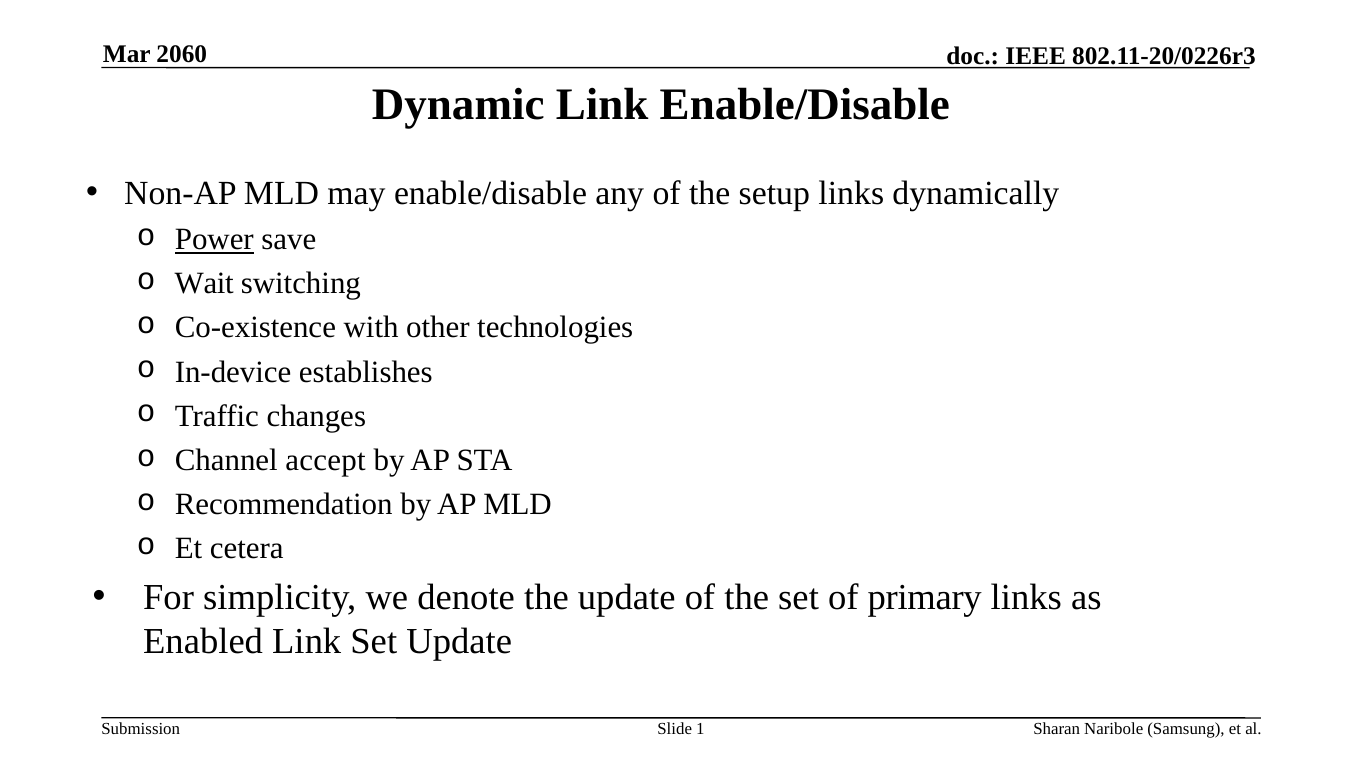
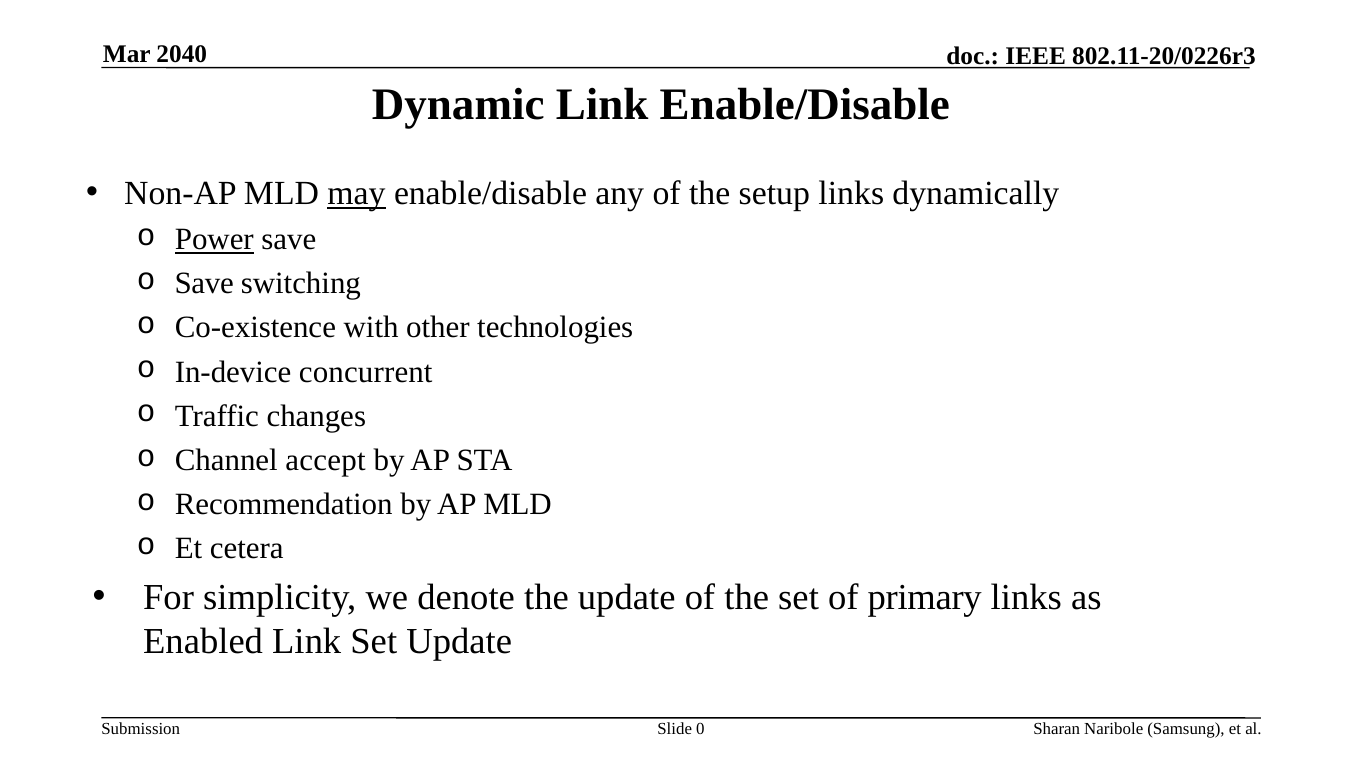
2060: 2060 -> 2040
may underline: none -> present
Wait at (204, 283): Wait -> Save
establishes: establishes -> concurrent
1: 1 -> 0
